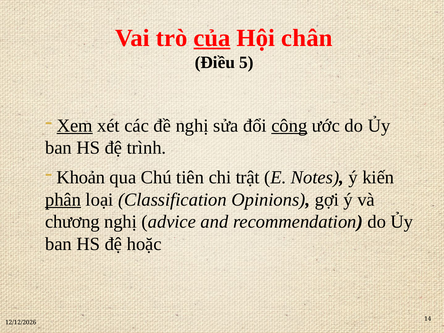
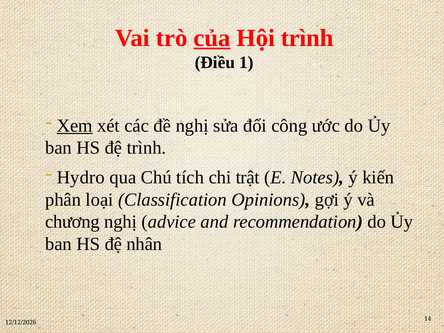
Hội chân: chân -> trình
5: 5 -> 1
công underline: present -> none
Khoản: Khoản -> Hydro
tiên: tiên -> tích
phân underline: present -> none
hoặc: hoặc -> nhân
